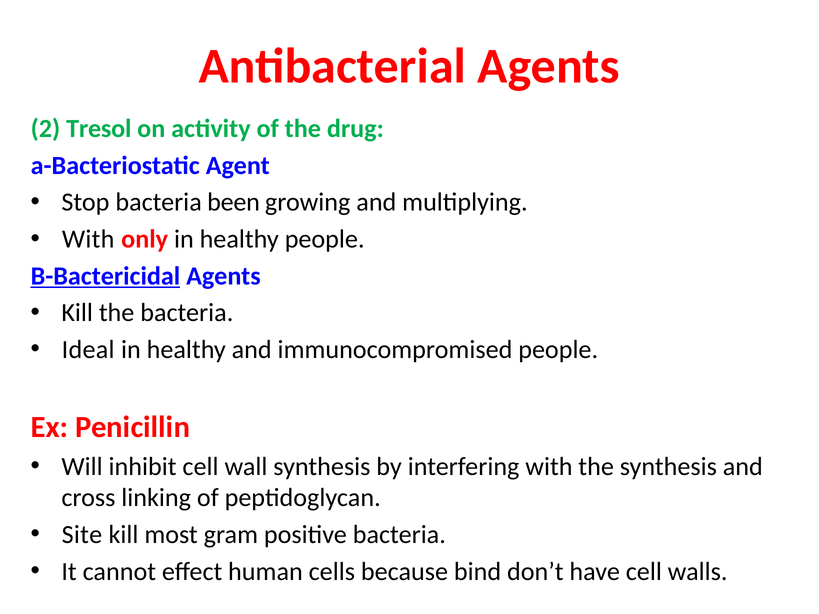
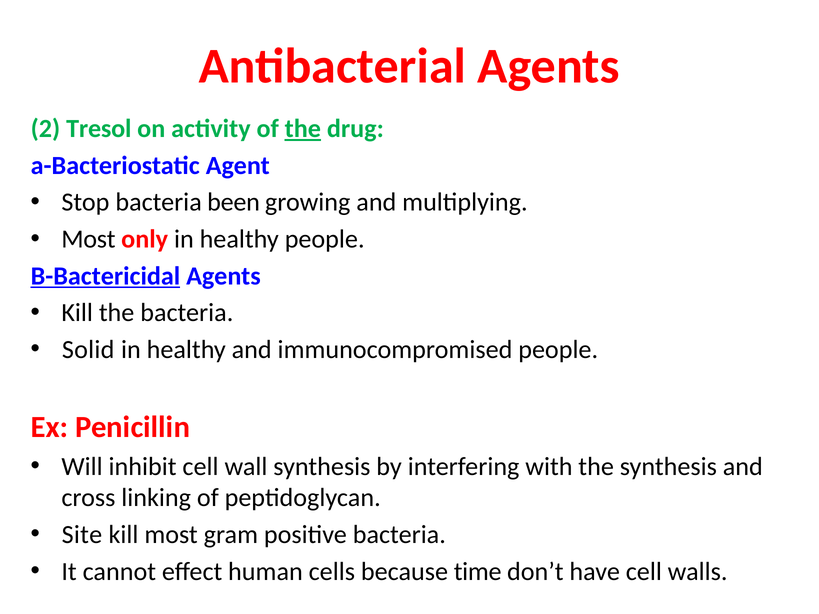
the at (303, 129) underline: none -> present
With at (88, 239): With -> Most
Ideal: Ideal -> Solid
bind: bind -> time
